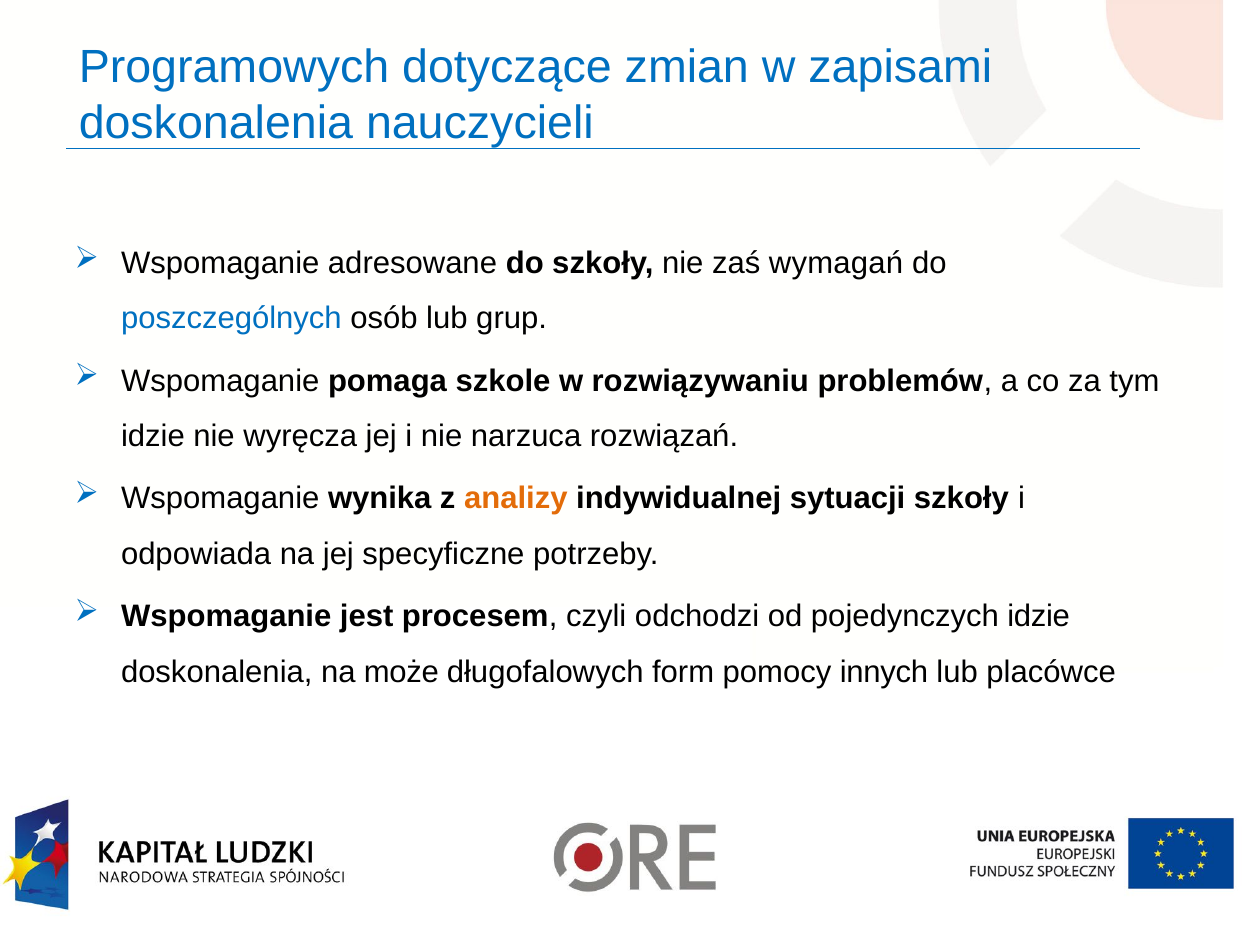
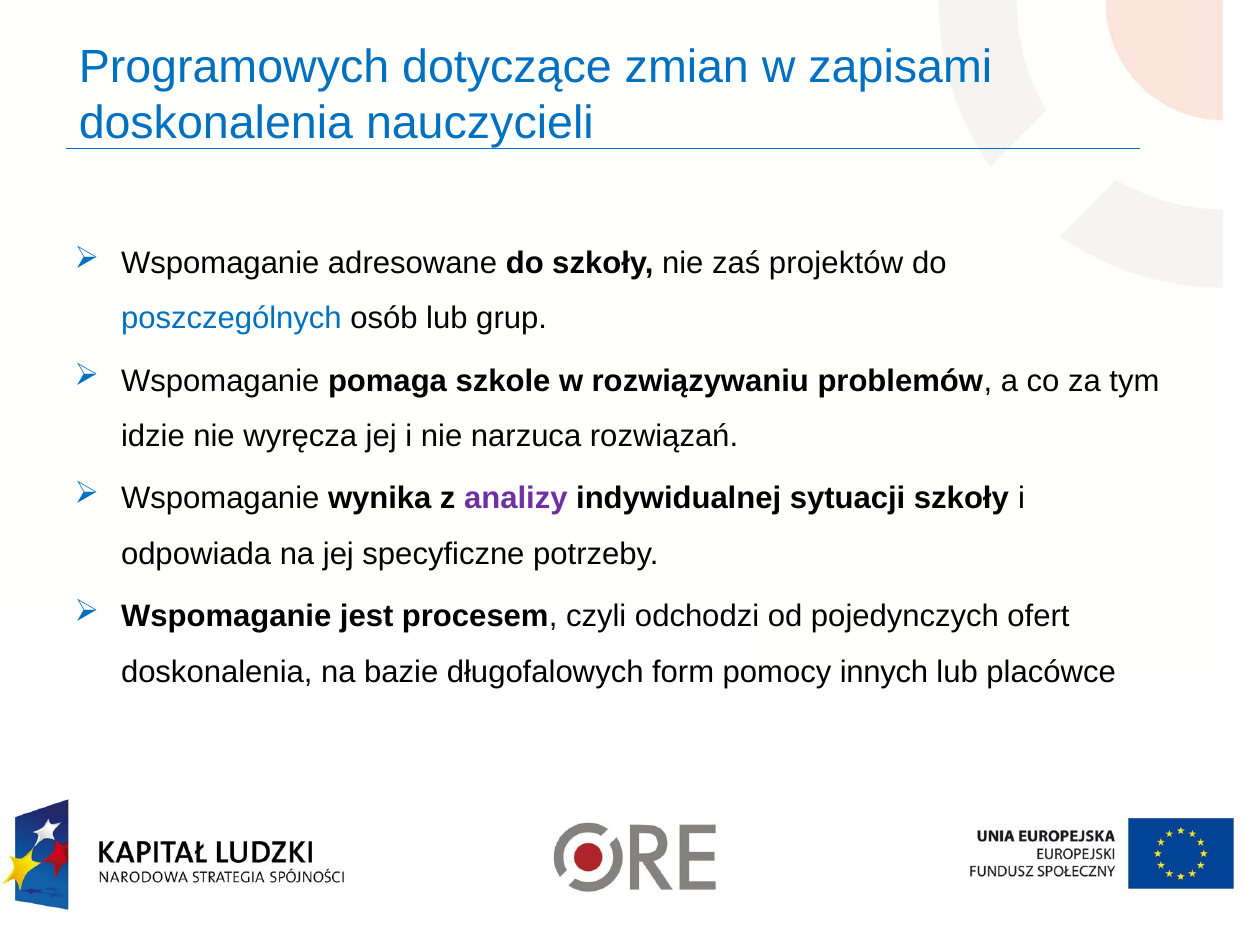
wymagań: wymagań -> projektów
analizy colour: orange -> purple
pojedynczych idzie: idzie -> ofert
może: może -> bazie
